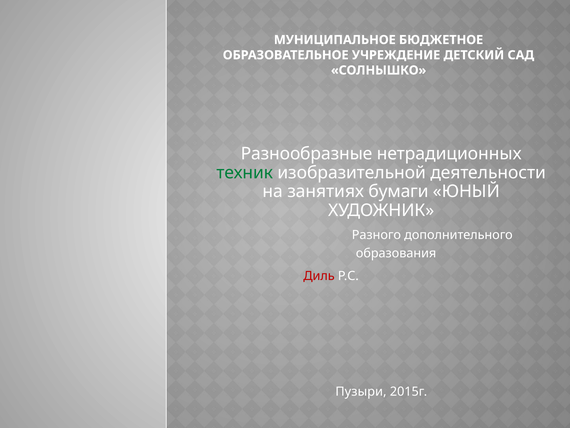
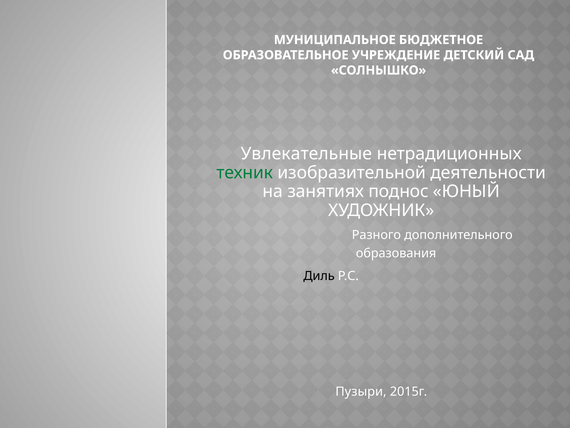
Разнообразные: Разнообразные -> Увлекательные
бумаги: бумаги -> поднос
Диль colour: red -> black
